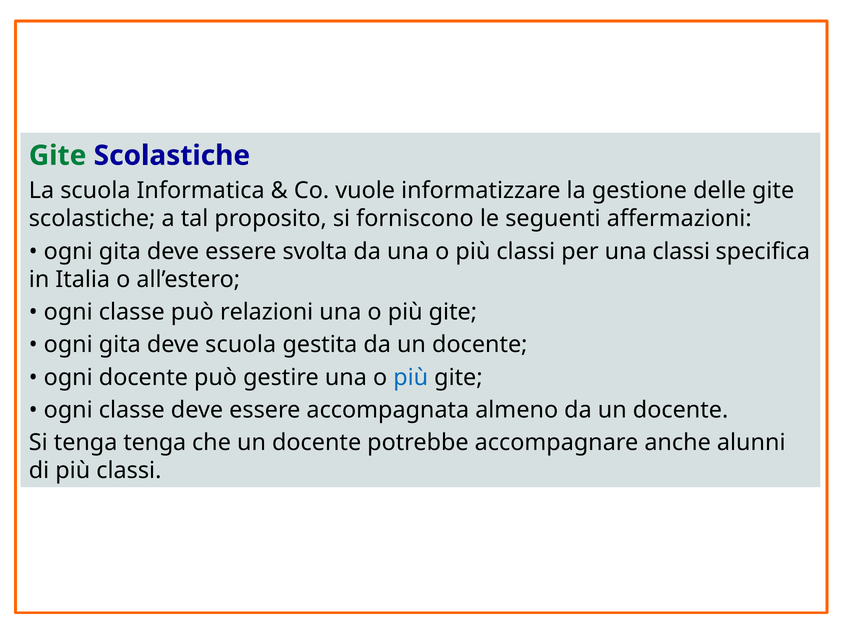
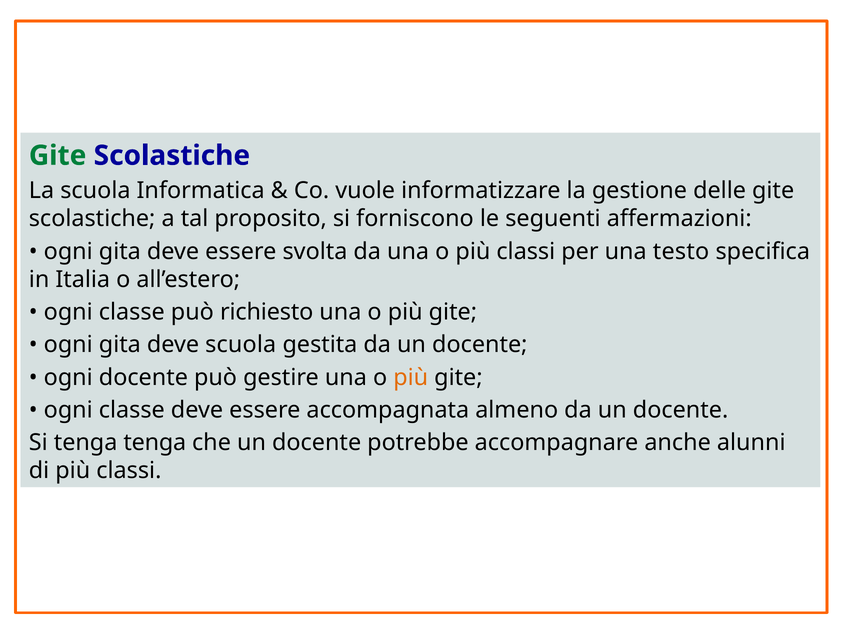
una classi: classi -> testo
relazioni: relazioni -> richiesto
più at (411, 378) colour: blue -> orange
